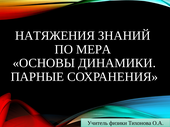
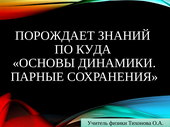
НАТЯЖЕНИЯ: НАТЯЖЕНИЯ -> ПОРОЖДАЕТ
МЕРА: МЕРА -> КУДА
